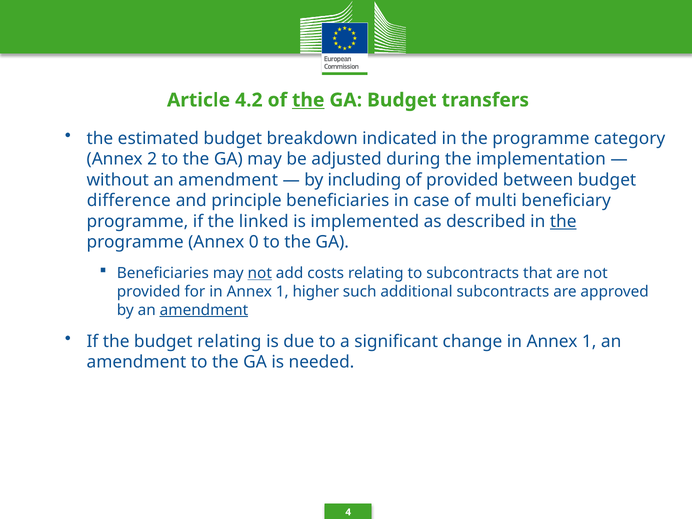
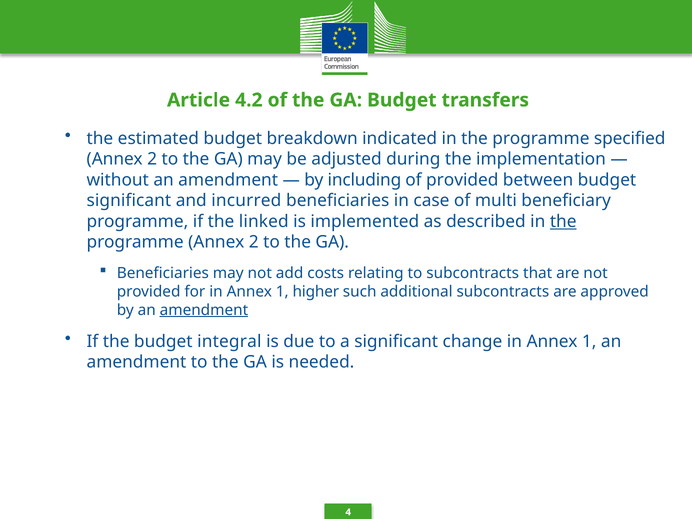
the at (308, 100) underline: present -> none
category: category -> specified
difference at (129, 201): difference -> significant
principle: principle -> incurred
programme Annex 0: 0 -> 2
not at (260, 273) underline: present -> none
budget relating: relating -> integral
